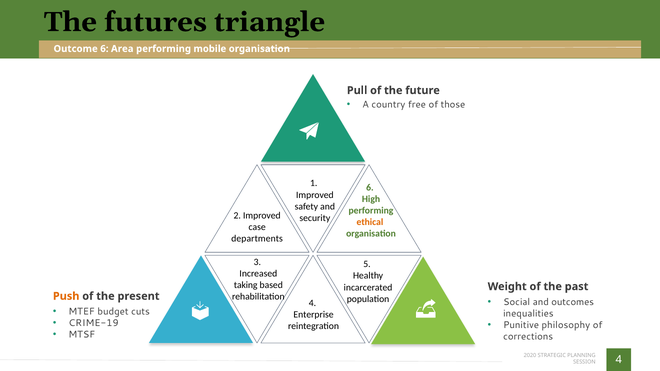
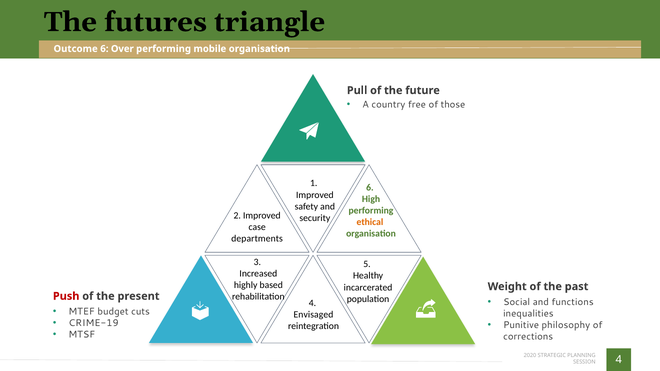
Area: Area -> Over
taking: taking -> highly
Push colour: orange -> red
outcomes: outcomes -> functions
Enterprise: Enterprise -> Envisaged
